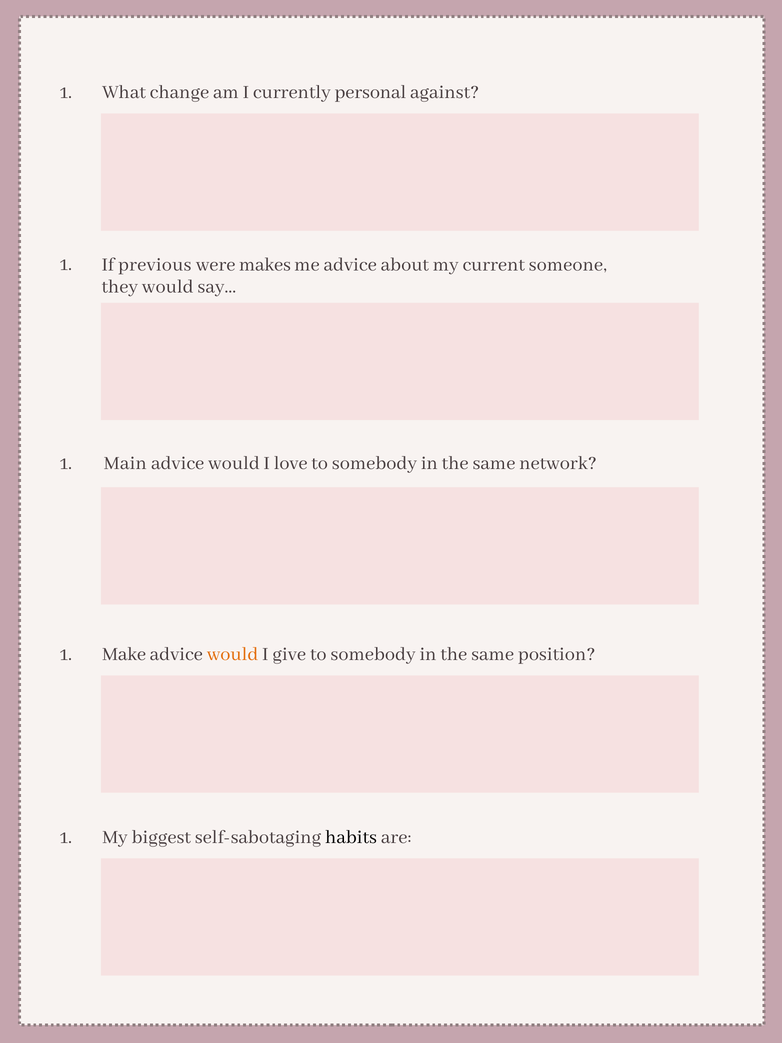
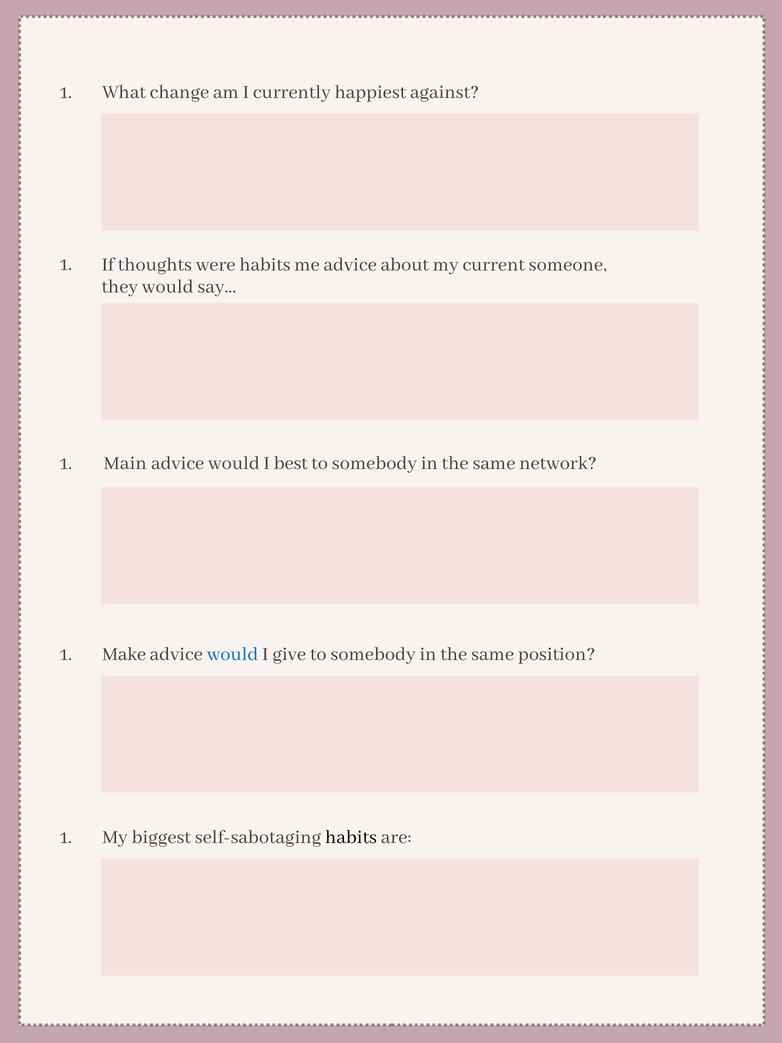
personal: personal -> happiest
previous: previous -> thoughts
were makes: makes -> habits
love: love -> best
would at (233, 653) colour: orange -> blue
